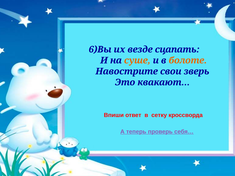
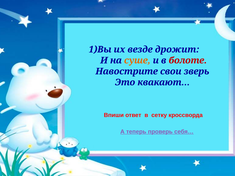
6)Вы: 6)Вы -> 1)Вы
сцапать: сцапать -> дрожит
болоте colour: orange -> red
